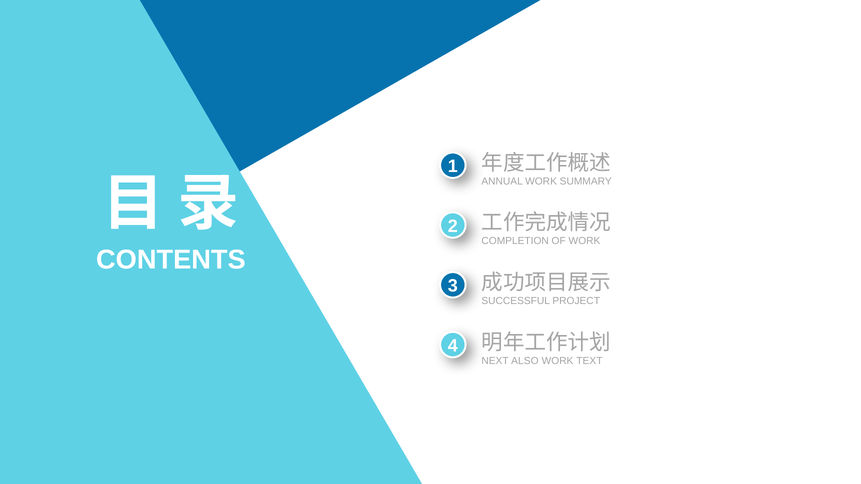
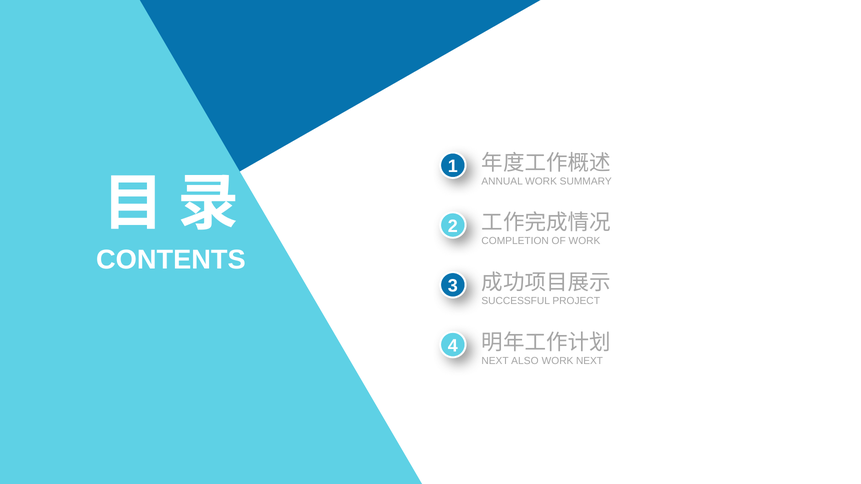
WORK TEXT: TEXT -> NEXT
